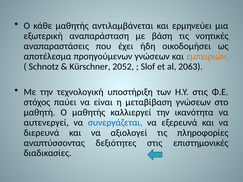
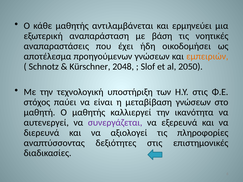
2052: 2052 -> 2048
2063: 2063 -> 2050
συνεργάζεται colour: blue -> purple
